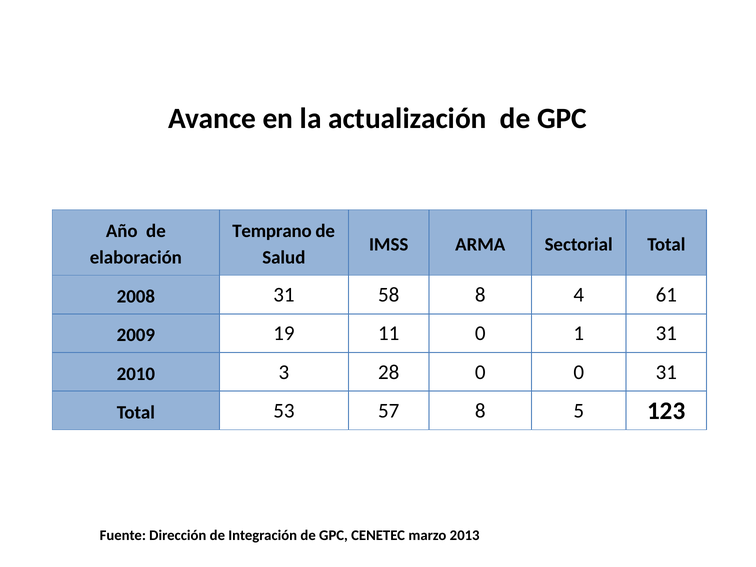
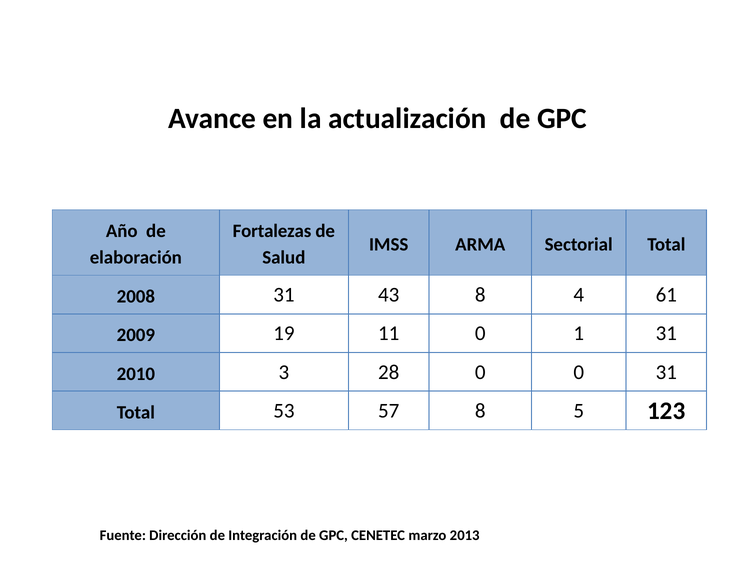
Temprano: Temprano -> Fortalezas
58: 58 -> 43
